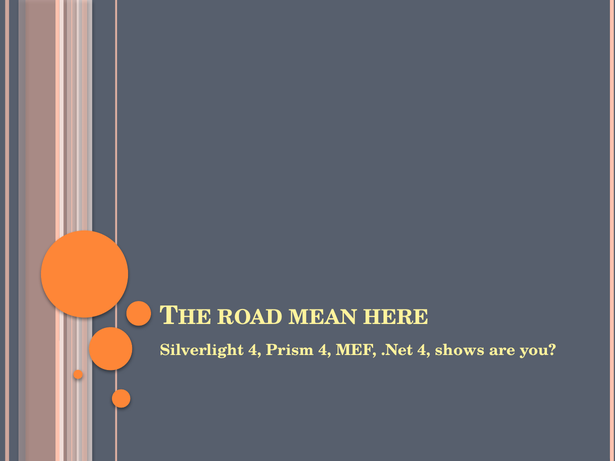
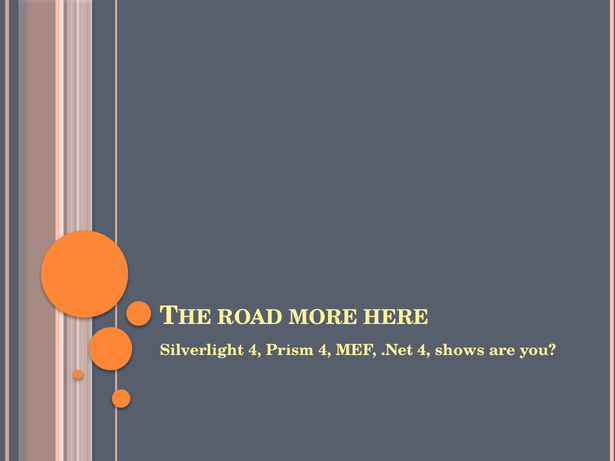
MEAN: MEAN -> MORE
